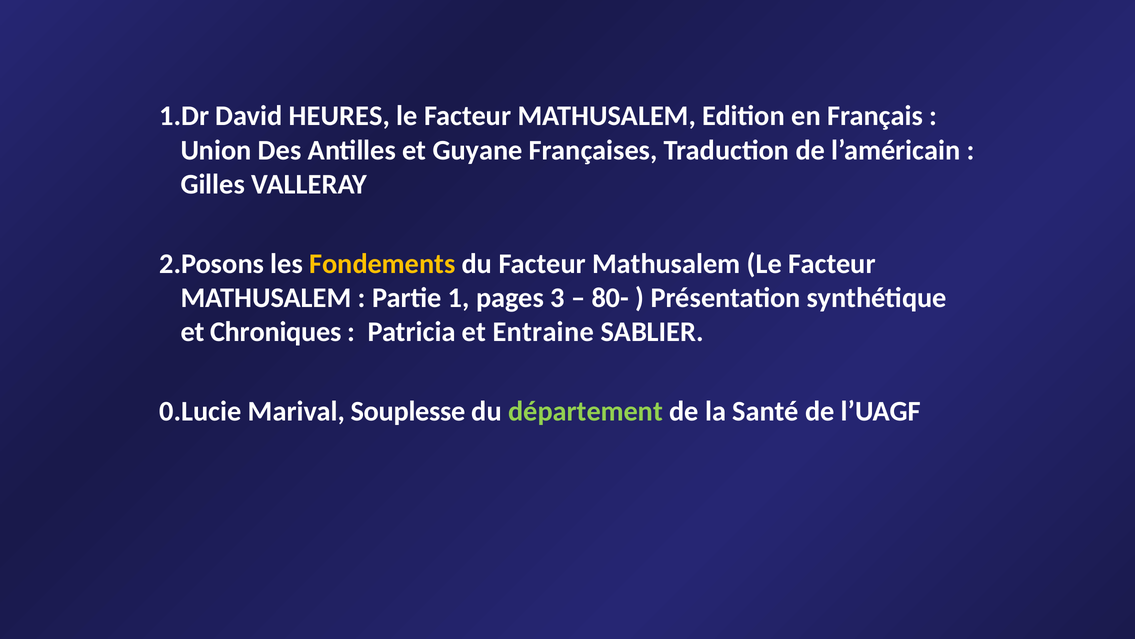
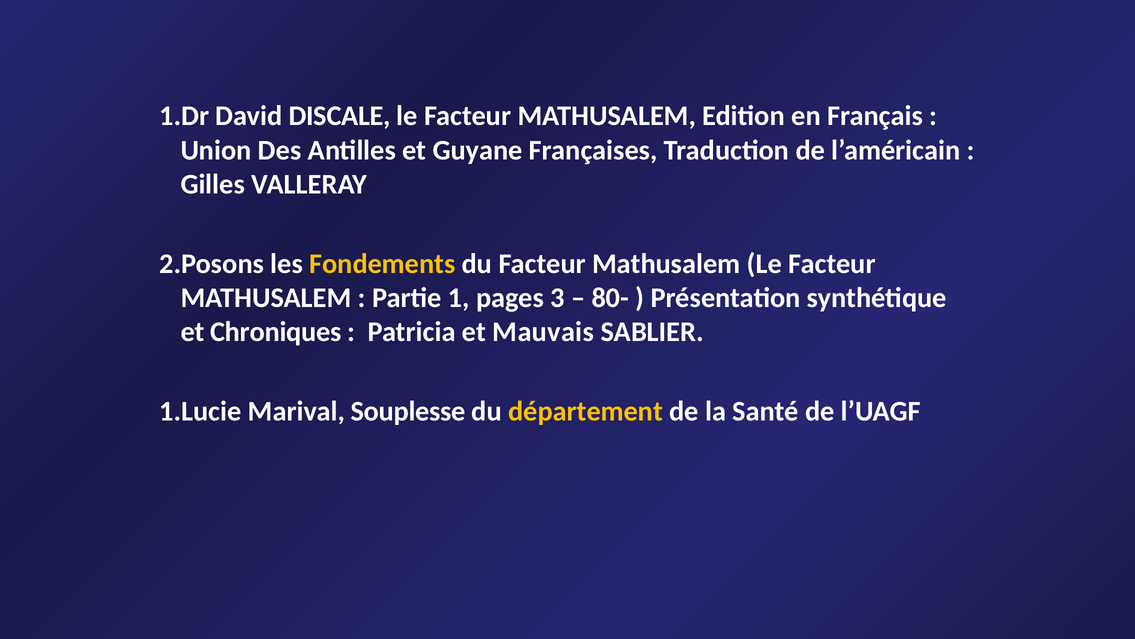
HEURES: HEURES -> DISCALE
Entraine: Entraine -> Mauvais
0.Lucie: 0.Lucie -> 1.Lucie
département colour: light green -> yellow
